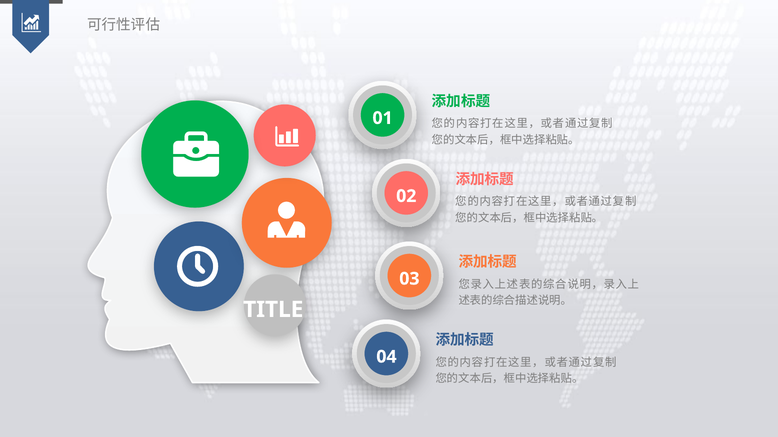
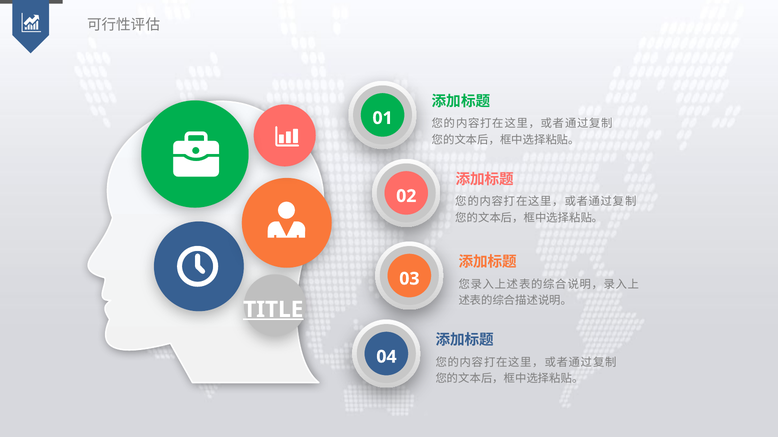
TITLE underline: none -> present
